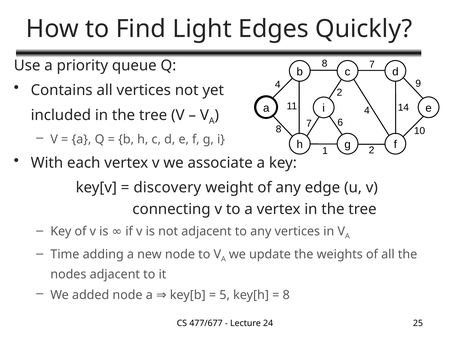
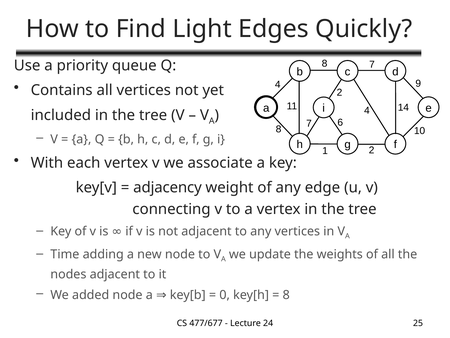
discovery: discovery -> adjacency
5: 5 -> 0
